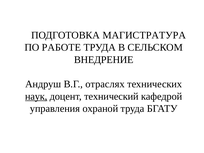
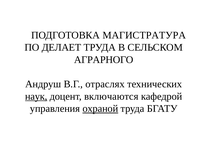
РАБОТЕ: РАБОТЕ -> ДЕЛАЕТ
ВНЕДРЕНИЕ: ВНЕДРЕНИЕ -> АГРАРНОГО
технический: технический -> включаются
охраной underline: none -> present
